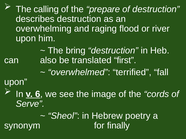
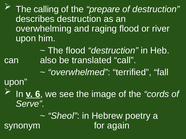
The bring: bring -> flood
first: first -> call
finally: finally -> again
